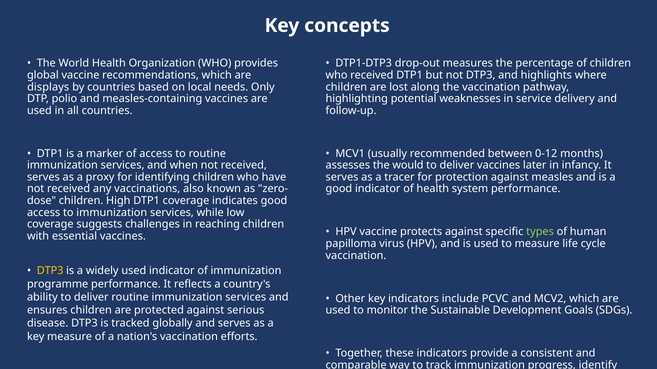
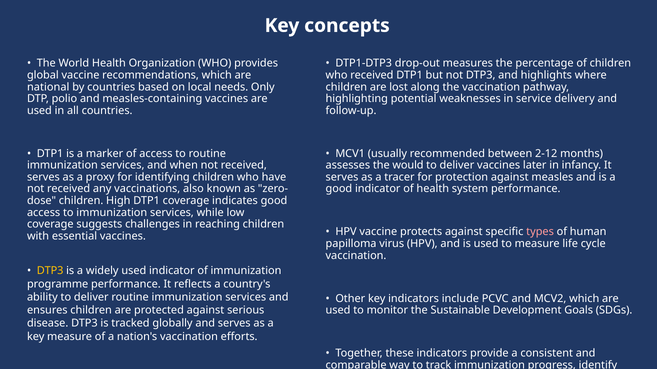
displays: displays -> national
0-12: 0-12 -> 2-12
types colour: light green -> pink
